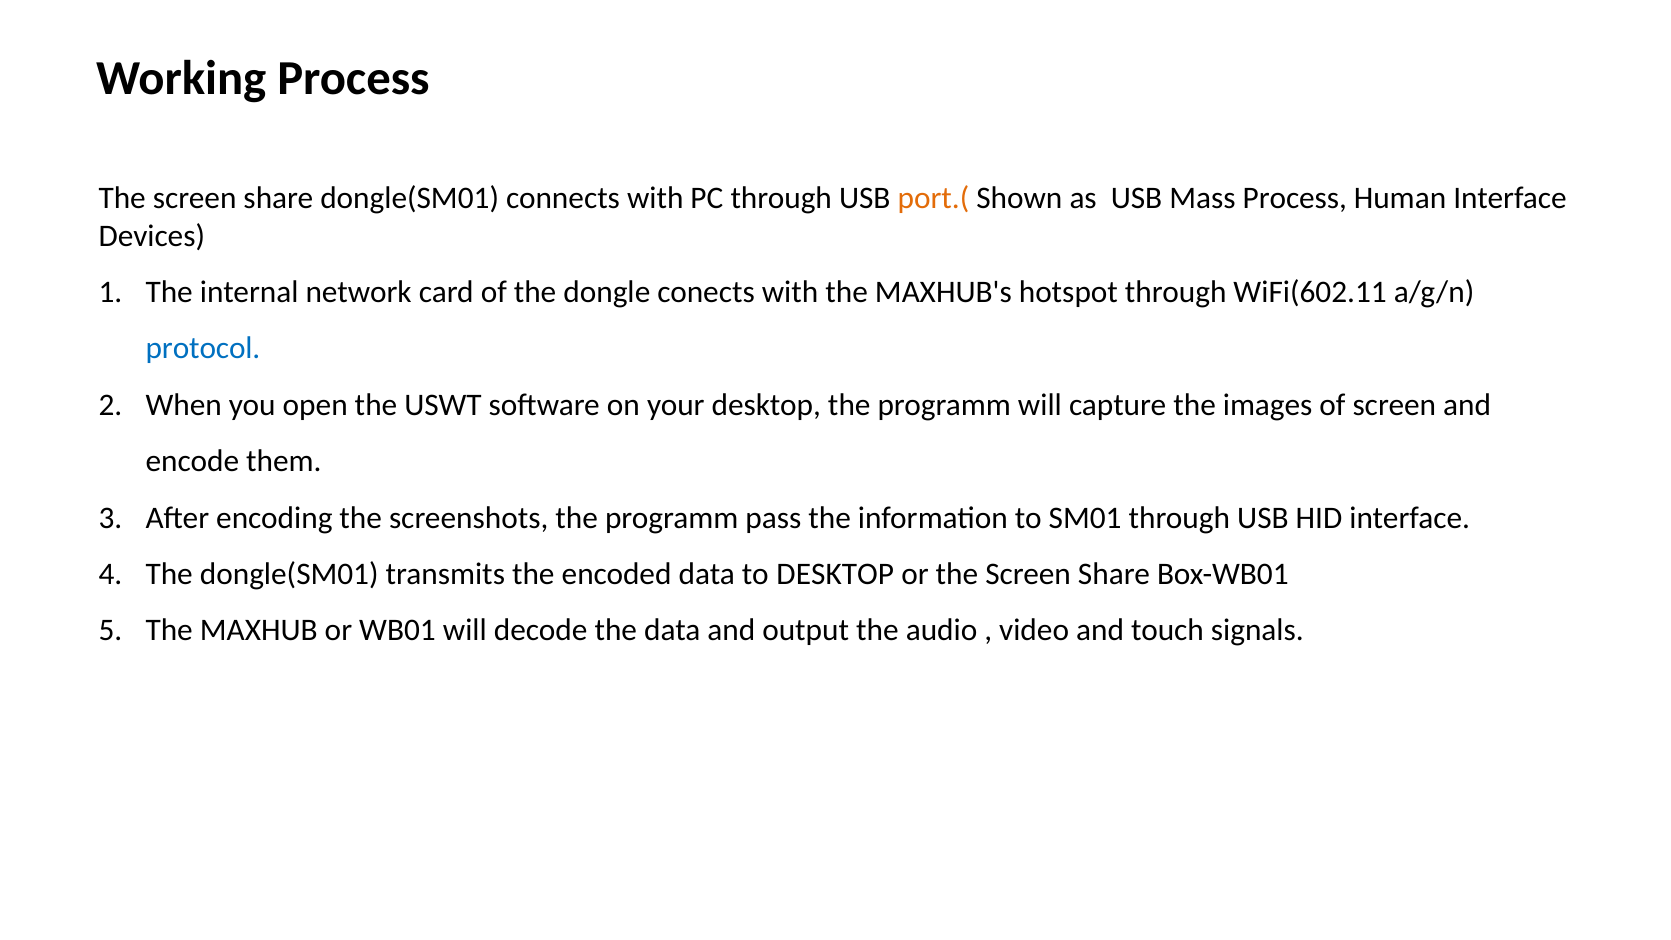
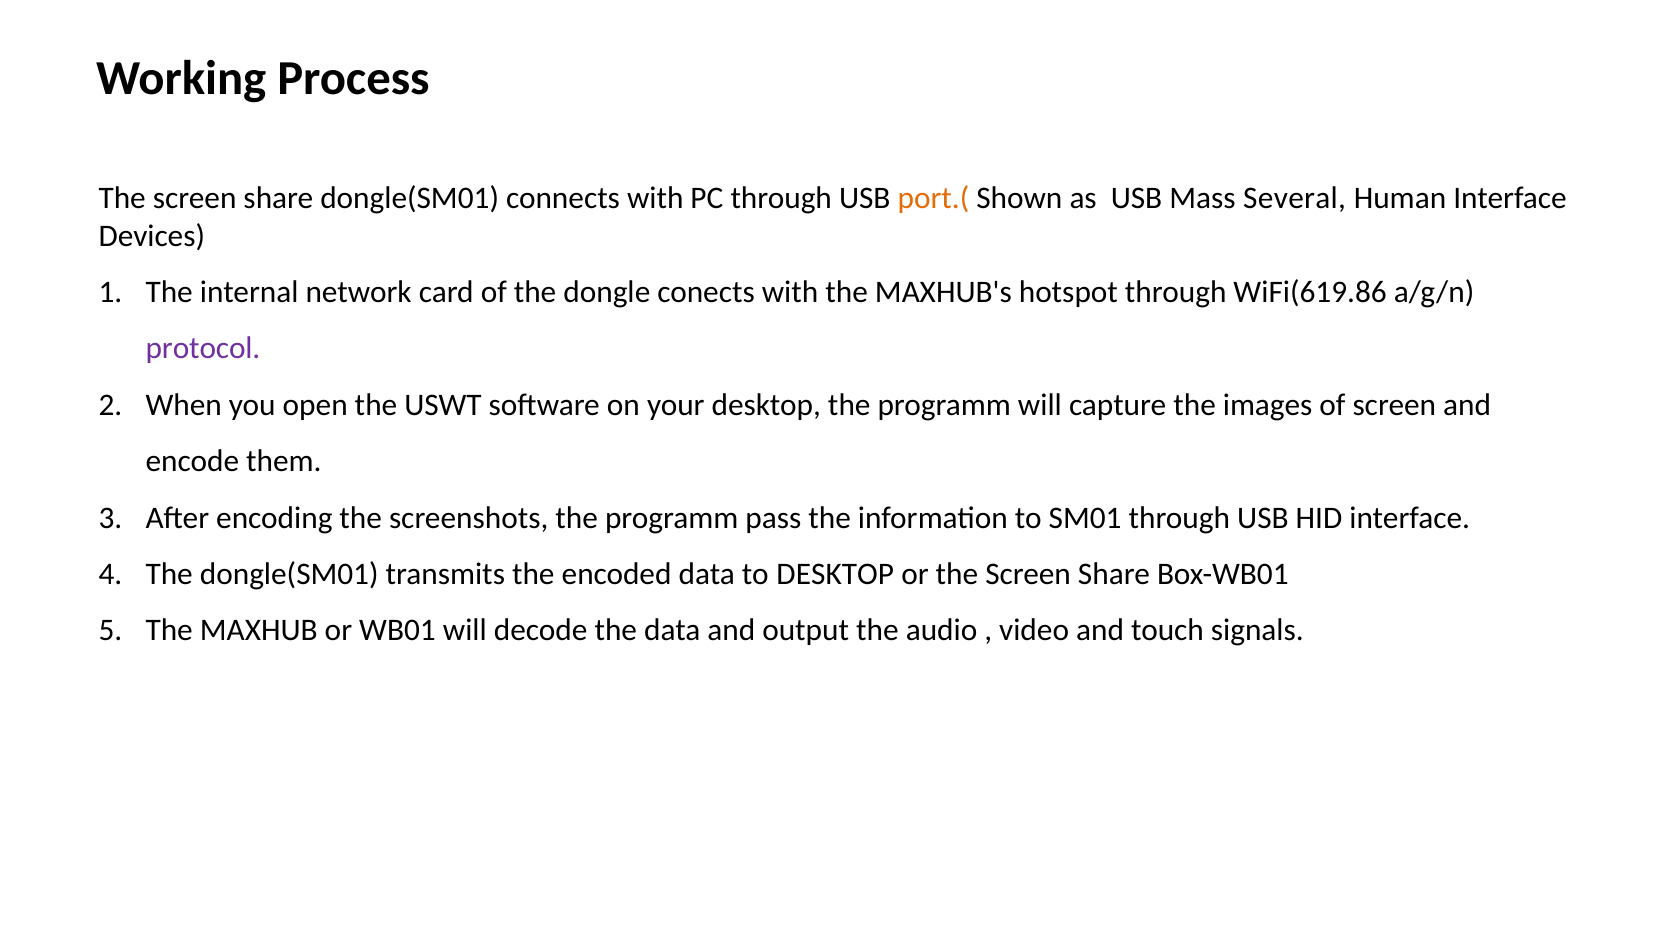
Mass Process: Process -> Several
WiFi(602.11: WiFi(602.11 -> WiFi(619.86
protocol colour: blue -> purple
